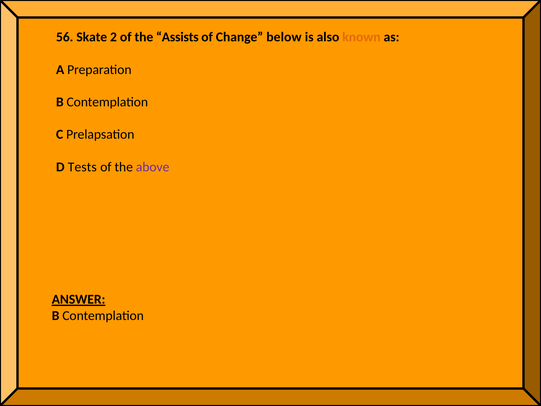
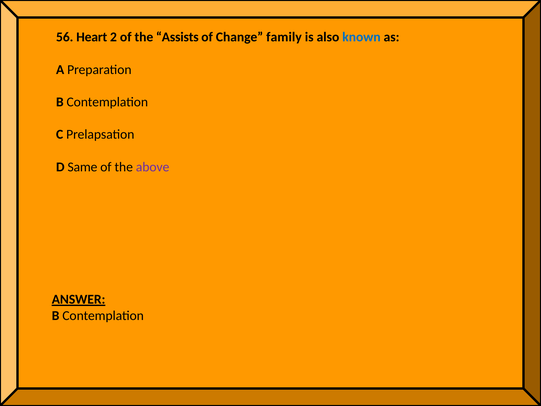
Skate: Skate -> Heart
below: below -> family
known colour: orange -> blue
Tests: Tests -> Same
